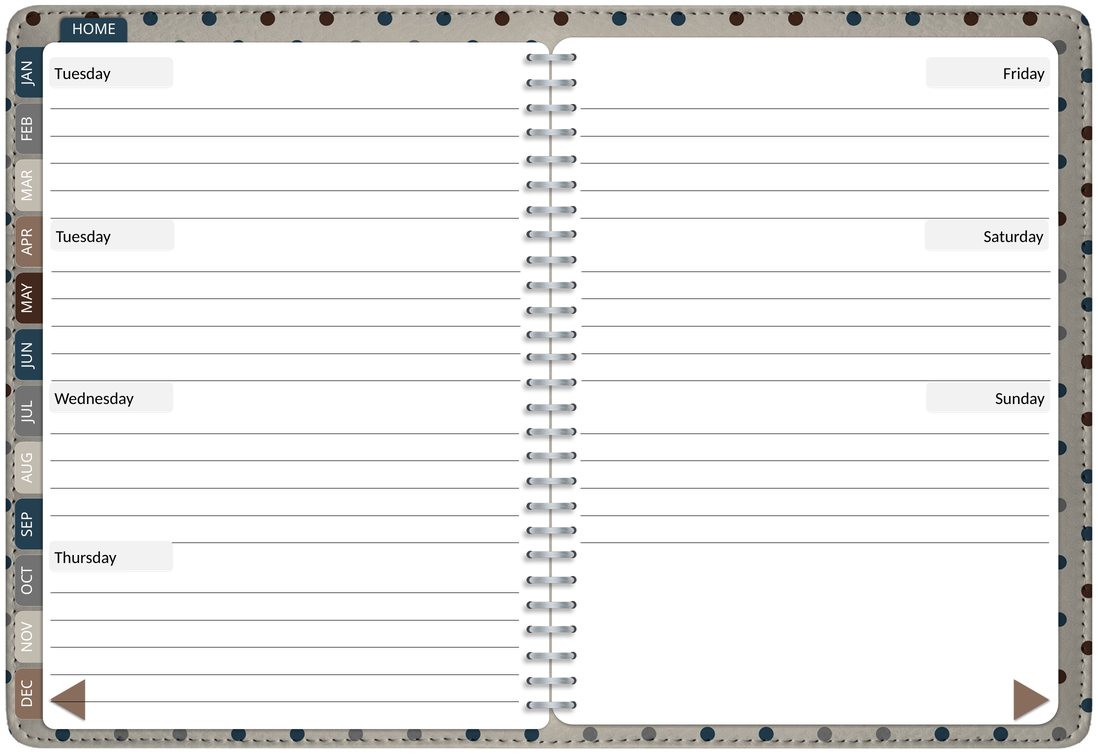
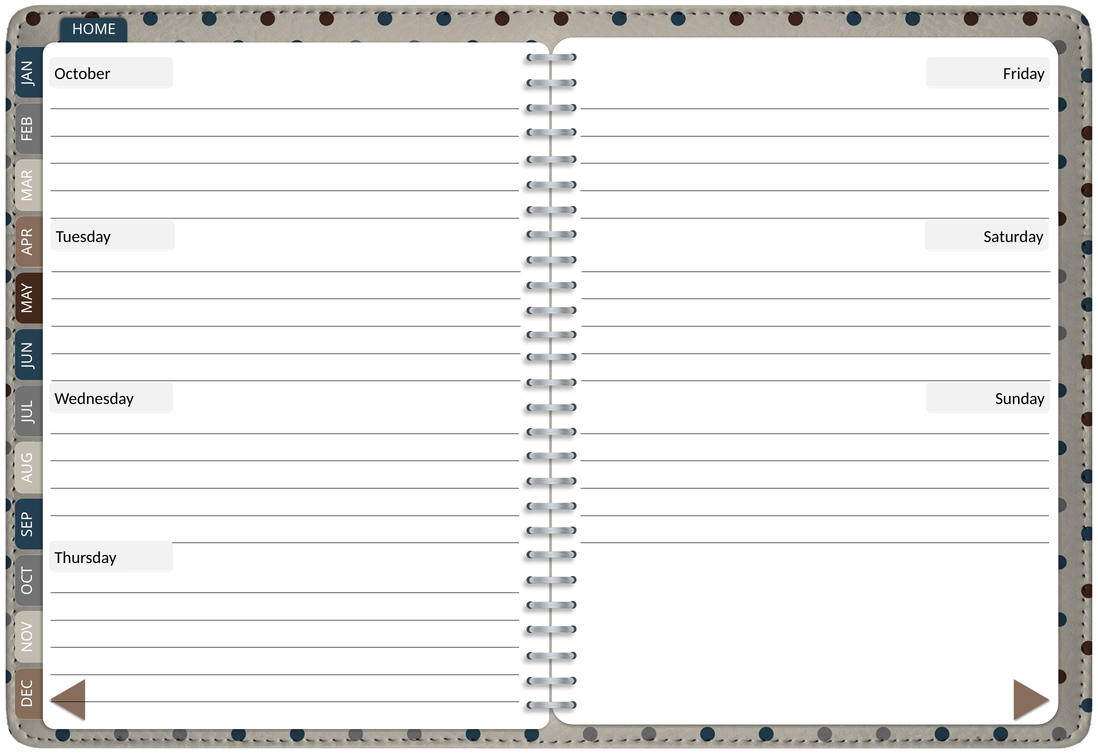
Tuesday at (83, 74): Tuesday -> October
